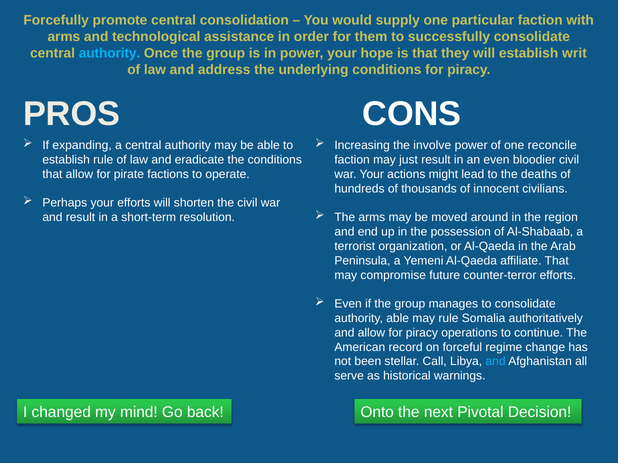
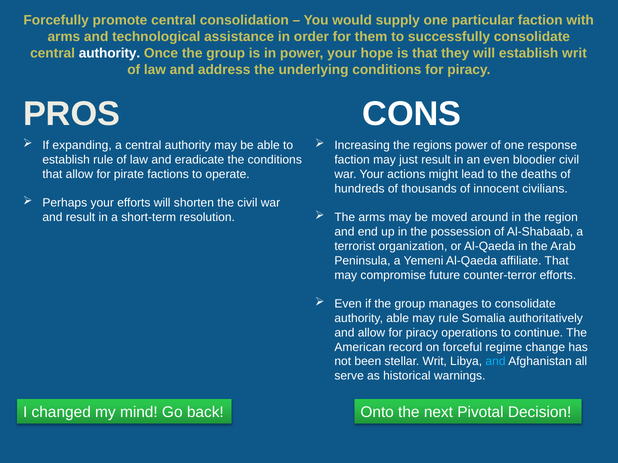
authority at (110, 53) colour: light blue -> white
involve: involve -> regions
reconcile: reconcile -> response
stellar Call: Call -> Writ
